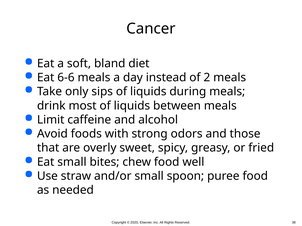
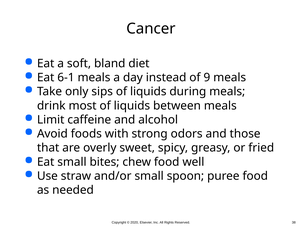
6-6: 6-6 -> 6-1
2: 2 -> 9
